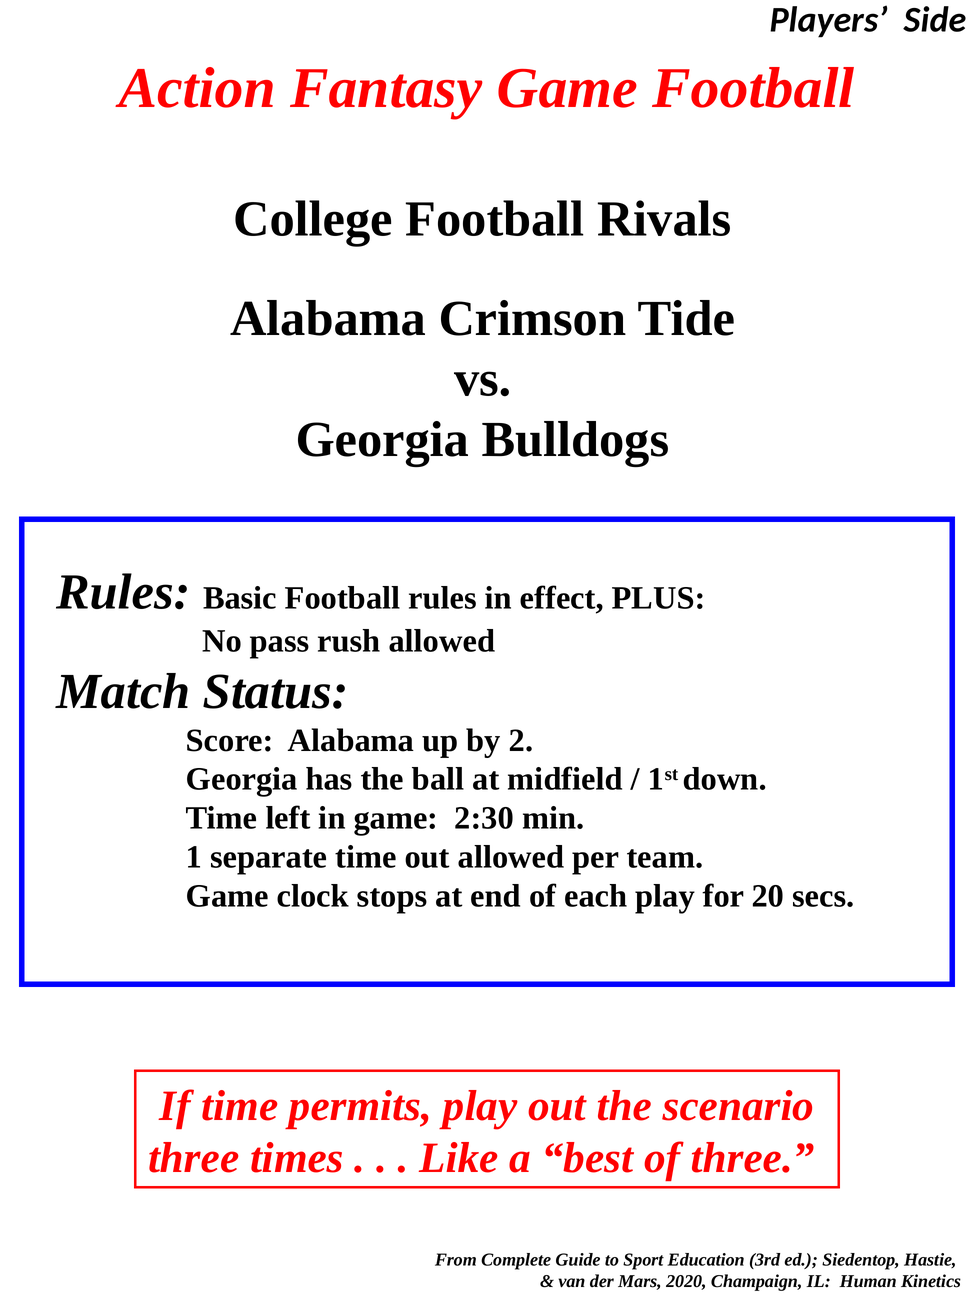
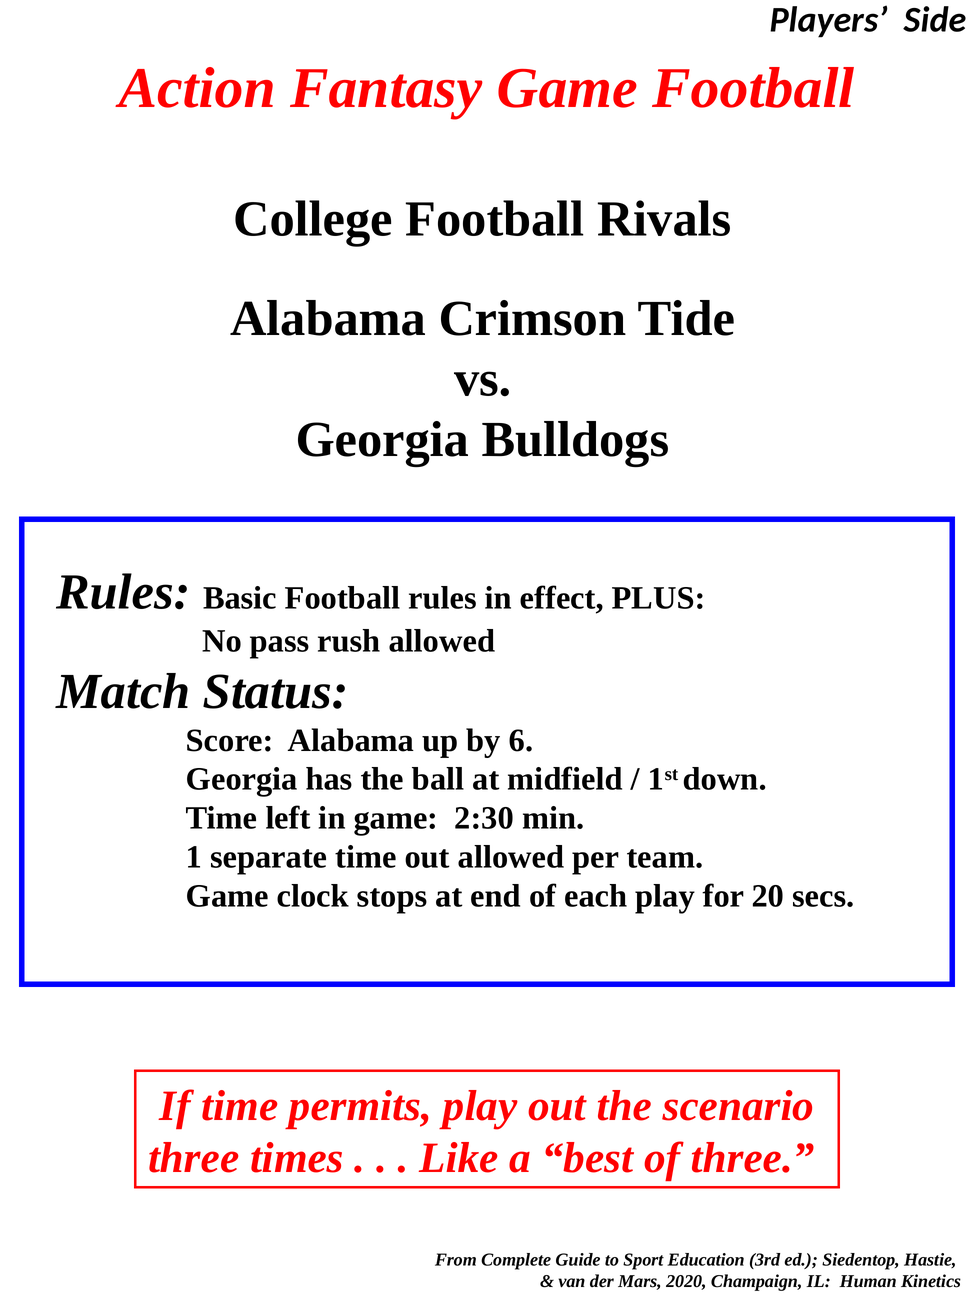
2: 2 -> 6
